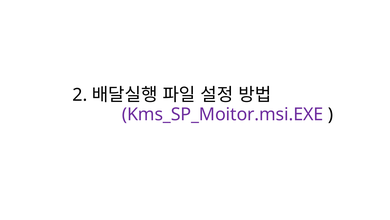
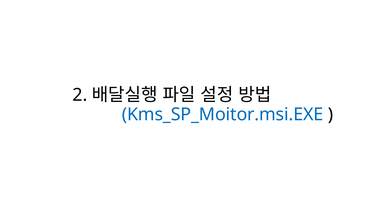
Kms_SP_Moitor.msi.EXE colour: purple -> blue
